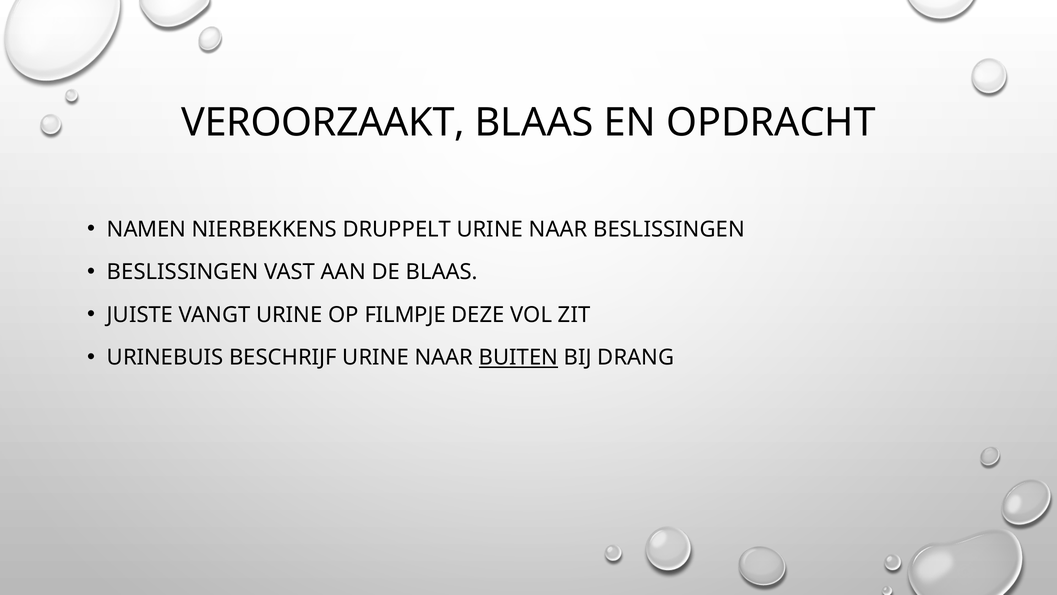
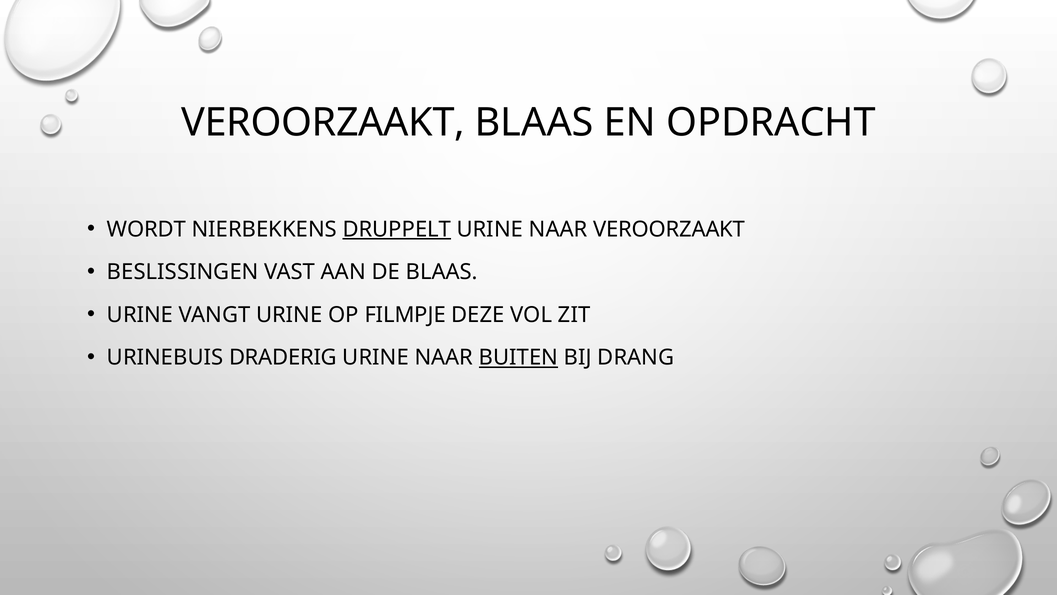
NAMEN: NAMEN -> WORDT
DRUPPELT underline: none -> present
NAAR BESLISSINGEN: BESLISSINGEN -> VEROORZAAKT
JUISTE at (140, 315): JUISTE -> URINE
BESCHRIJF: BESCHRIJF -> DRADERIG
